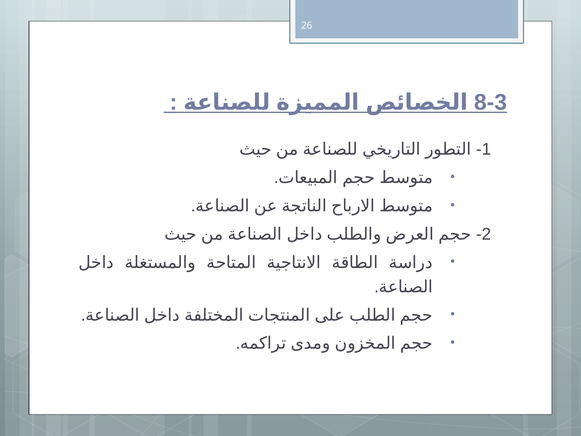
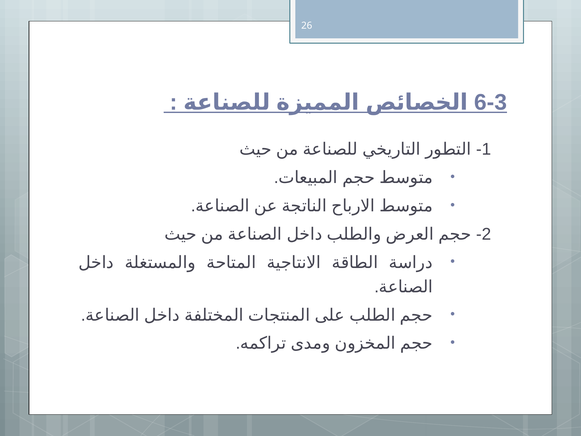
8-3: 8-3 -> 6-3
